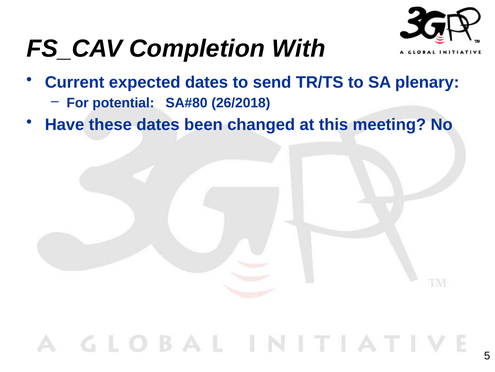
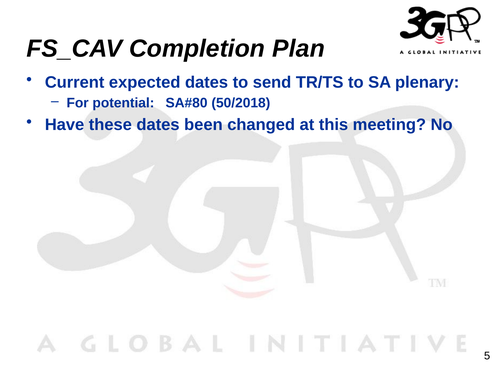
With: With -> Plan
26/2018: 26/2018 -> 50/2018
